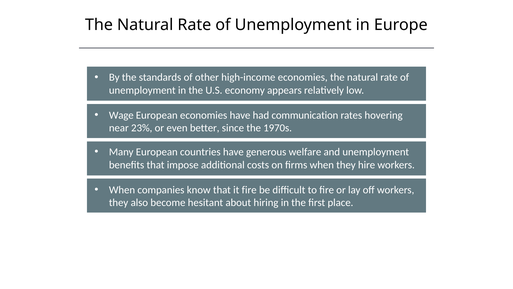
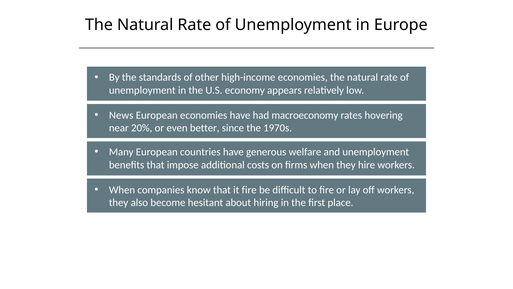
Wage: Wage -> News
communication: communication -> macroeconomy
23%: 23% -> 20%
